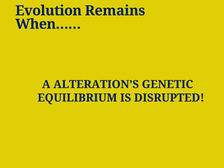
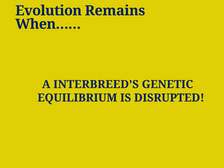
ALTERATION’S: ALTERATION’S -> INTERBREED’S
